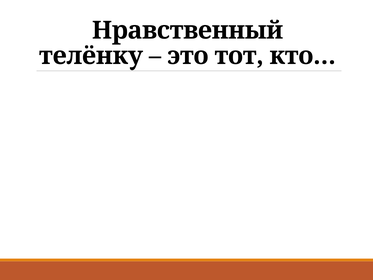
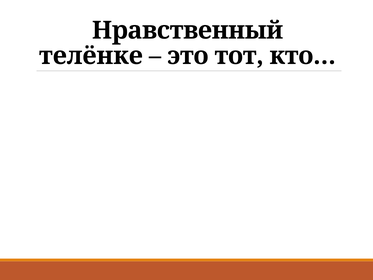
телёнку: телёнку -> телёнке
